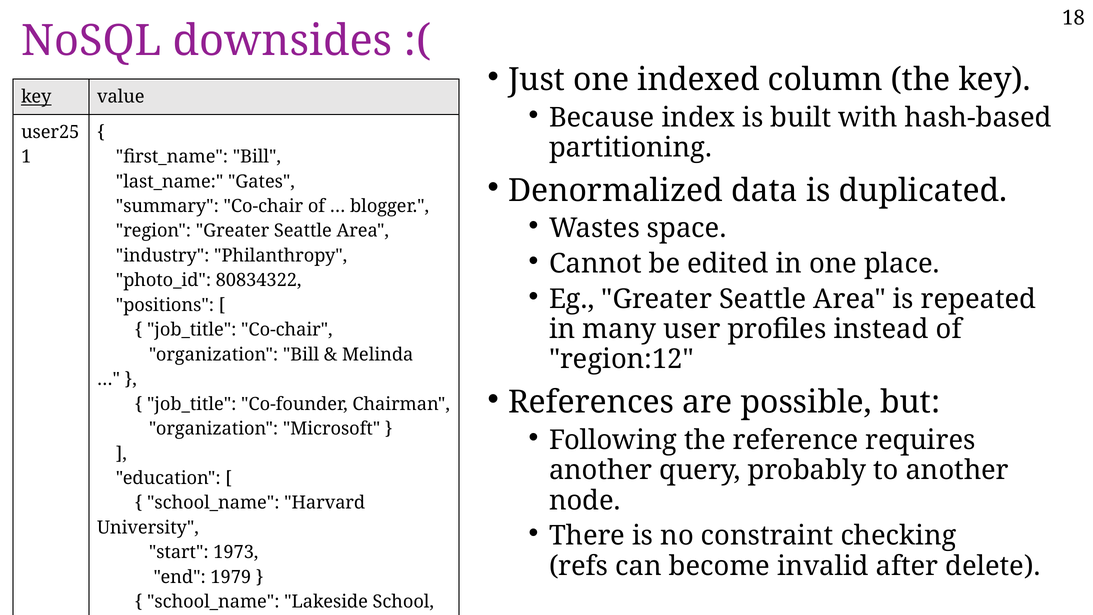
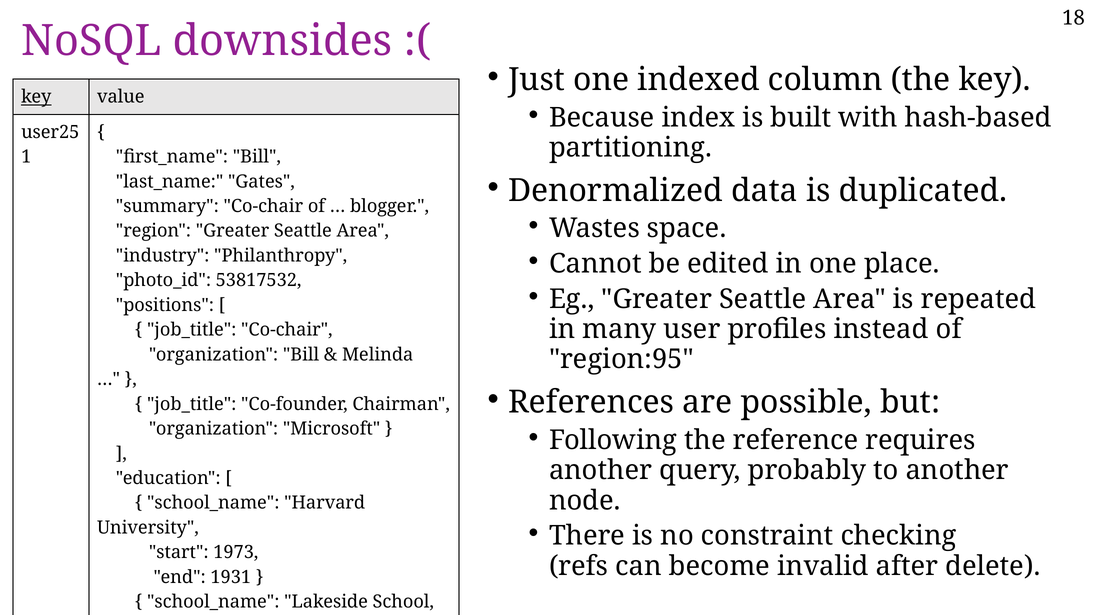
80834322: 80834322 -> 53817532
region:12: region:12 -> region:95
1979: 1979 -> 1931
